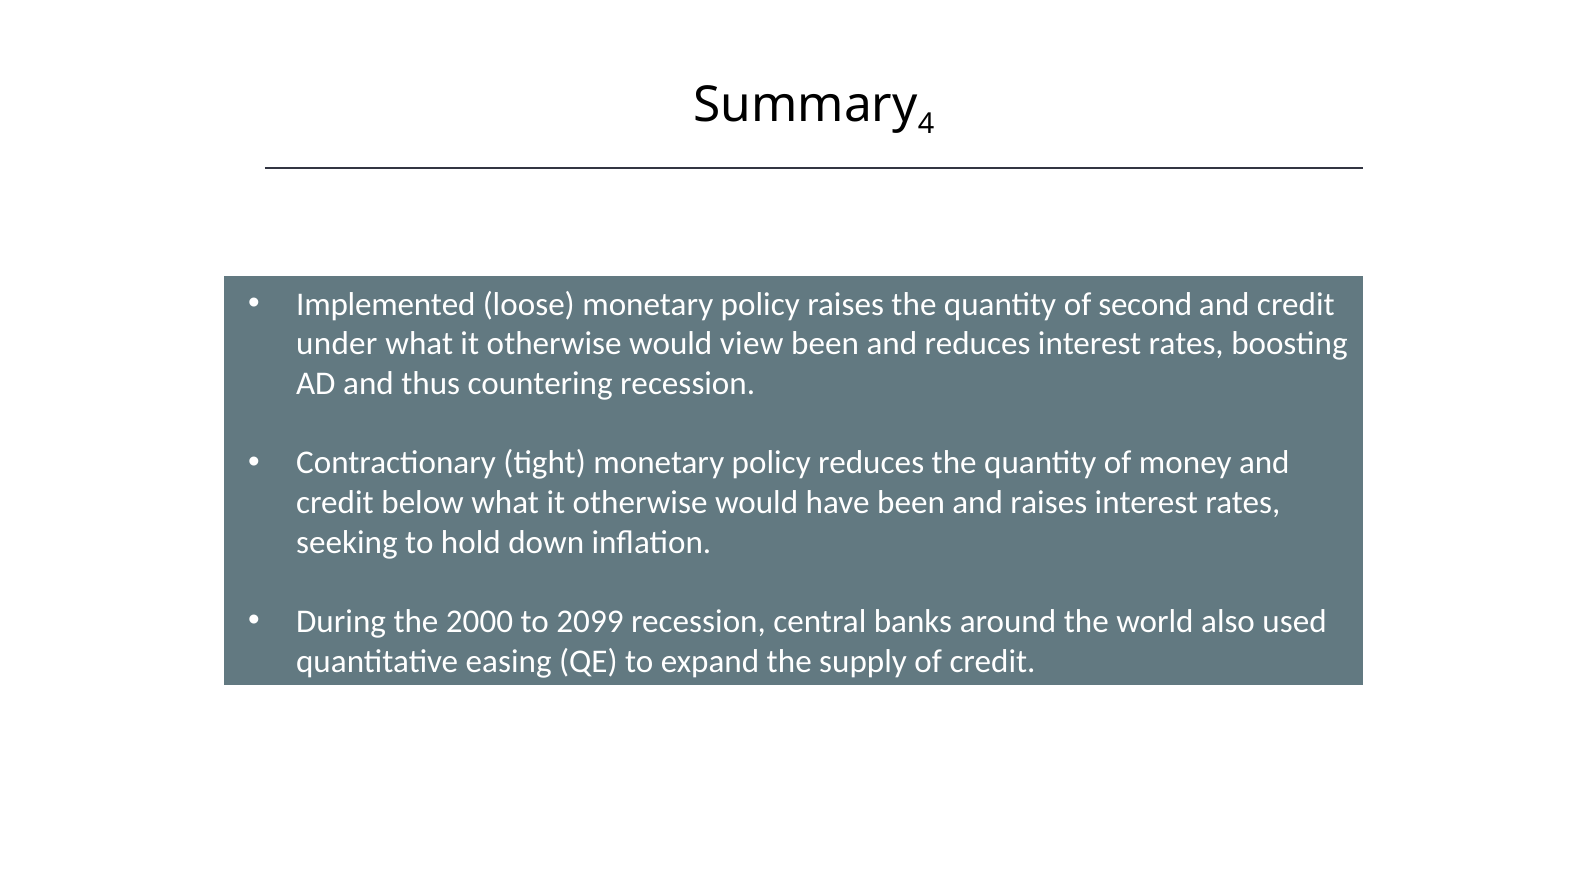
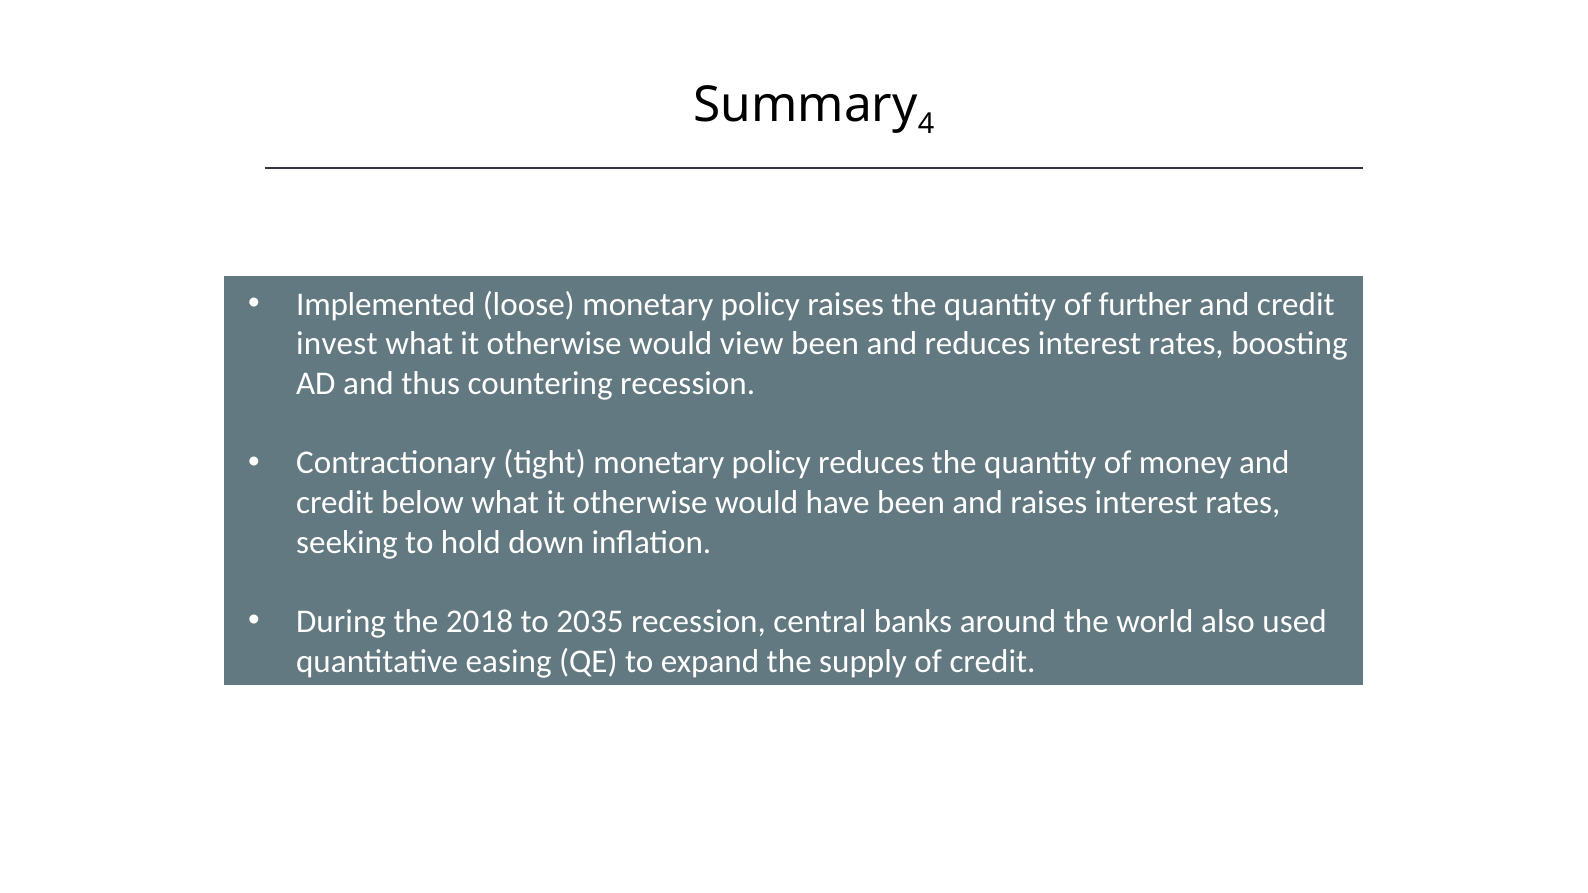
second: second -> further
under: under -> invest
2000: 2000 -> 2018
2099: 2099 -> 2035
